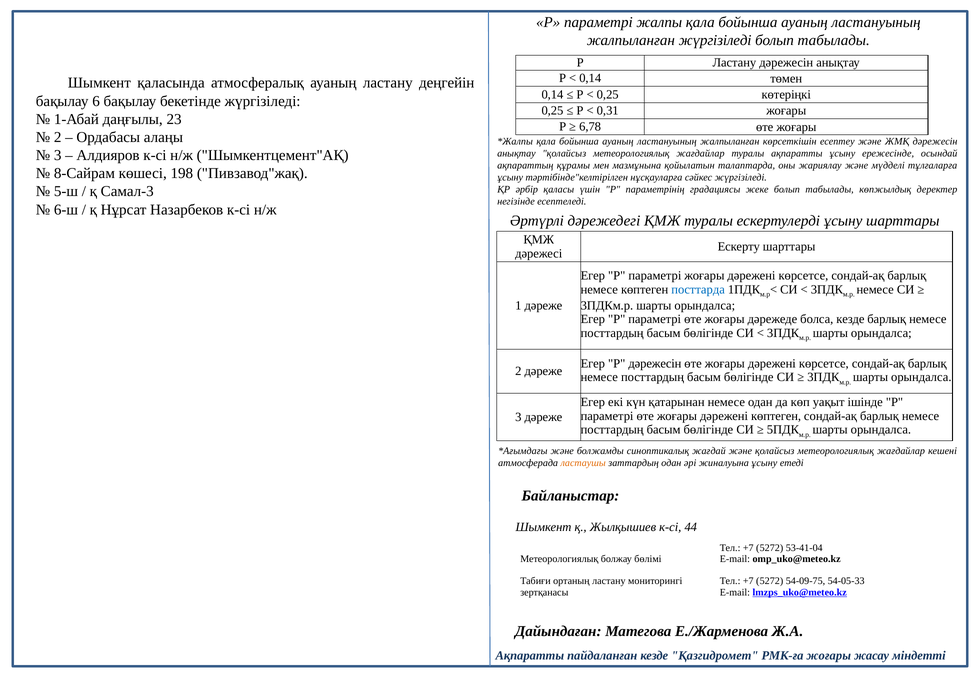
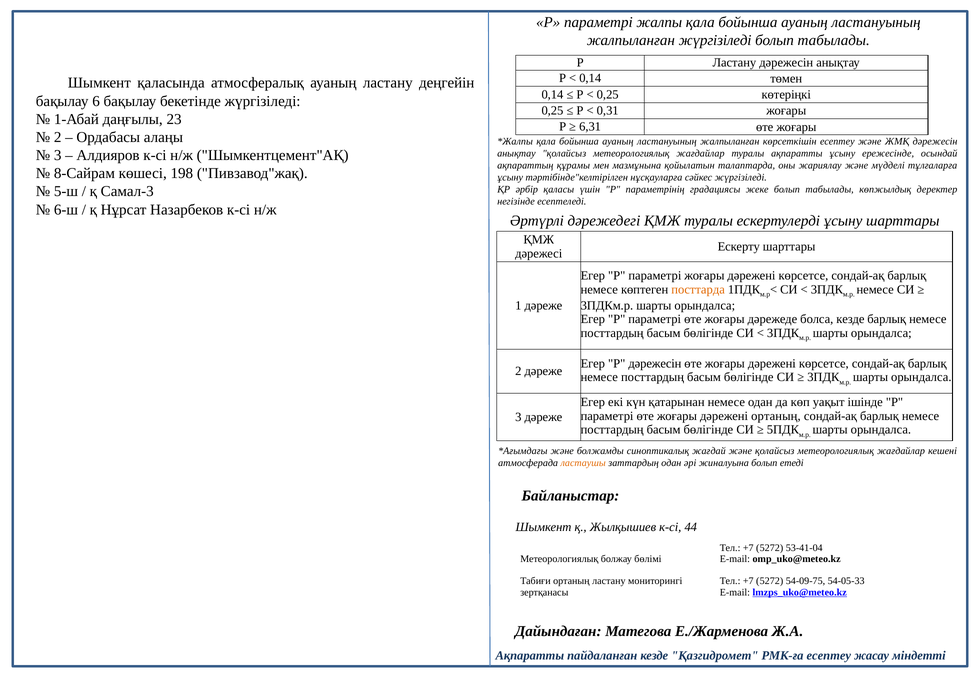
6,78: 6,78 -> 6,31
посттарда colour: blue -> orange
дәрежені көптеген: көптеген -> ортаның
жиналуына ұсыну: ұсыну -> болып
РМК-ға жоғары: жоғары -> есептеу
